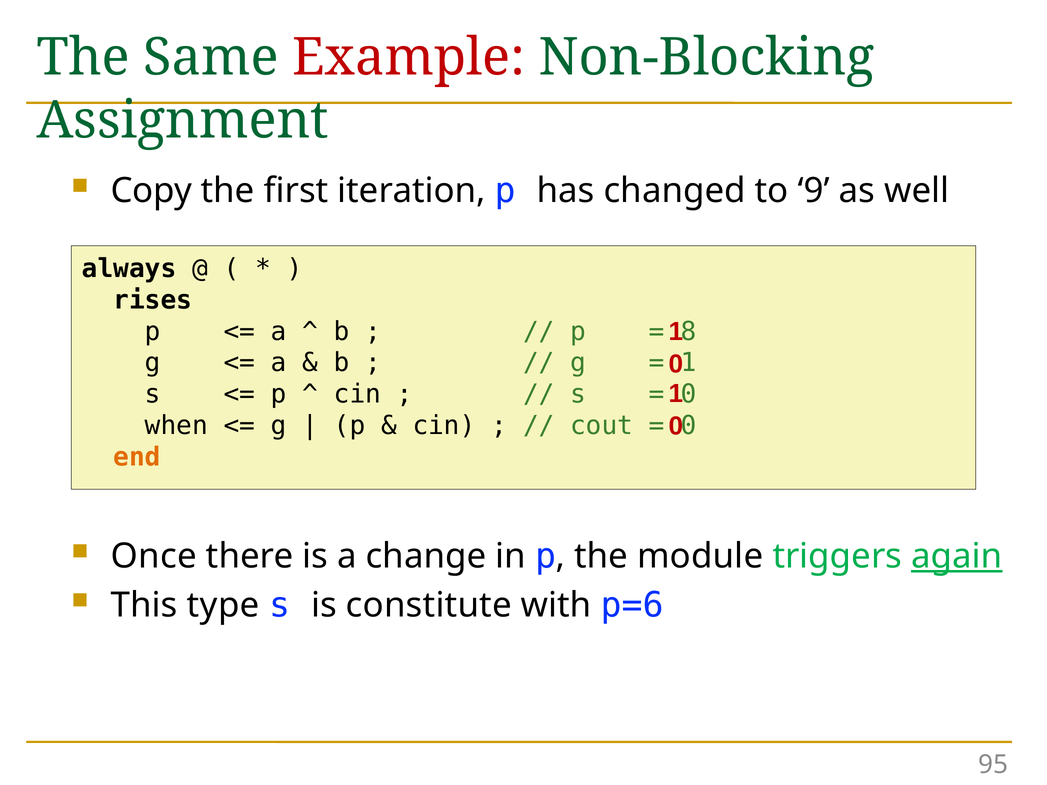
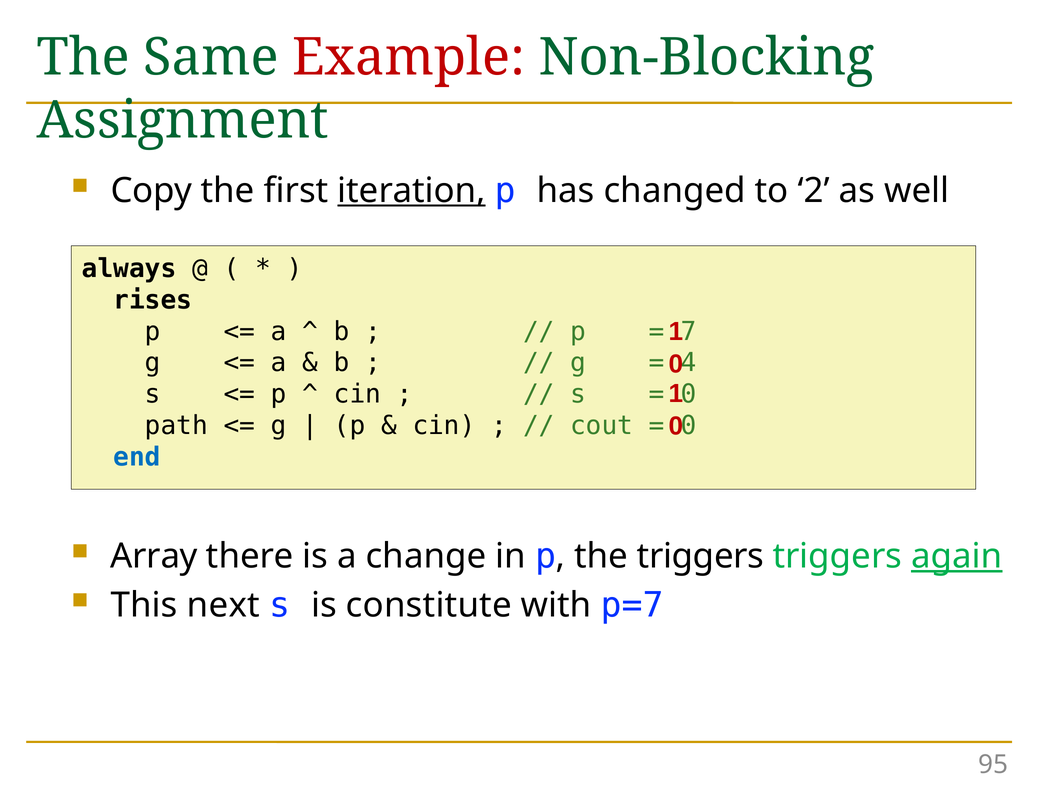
iteration underline: none -> present
9: 9 -> 2
8: 8 -> 7
1 at (688, 363): 1 -> 4
when: when -> path
end colour: orange -> blue
Once: Once -> Array
the module: module -> triggers
type: type -> next
p=6: p=6 -> p=7
